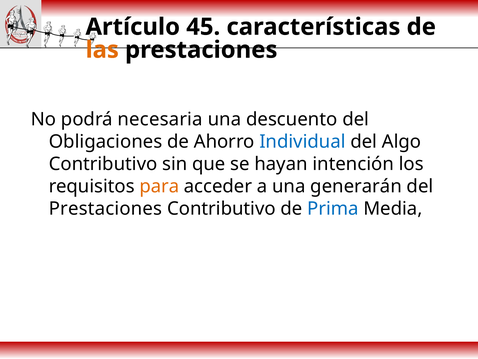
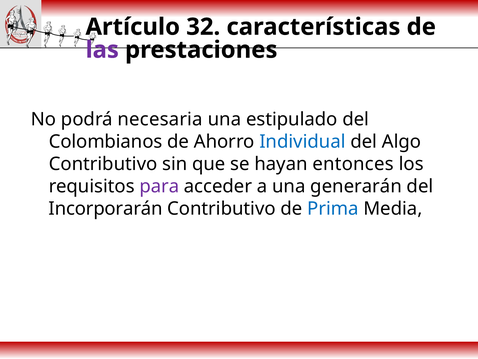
45: 45 -> 32
las colour: orange -> purple
descuento: descuento -> estipulado
Obligaciones: Obligaciones -> Colombianos
intención: intención -> entonces
para colour: orange -> purple
Prestaciones at (105, 208): Prestaciones -> Incorporarán
